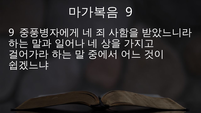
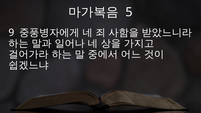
9 at (129, 12): 9 -> 5
